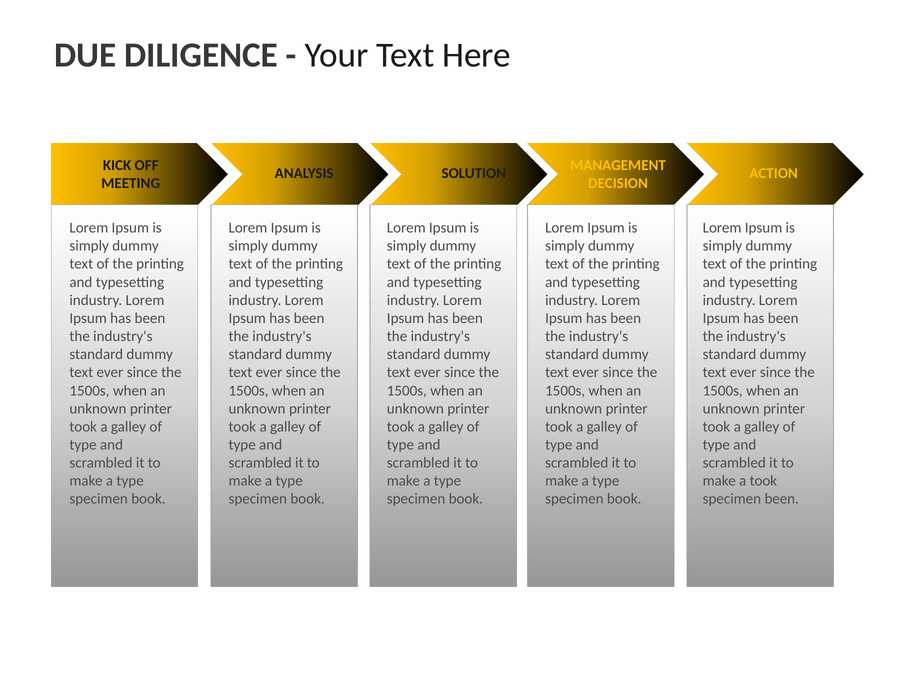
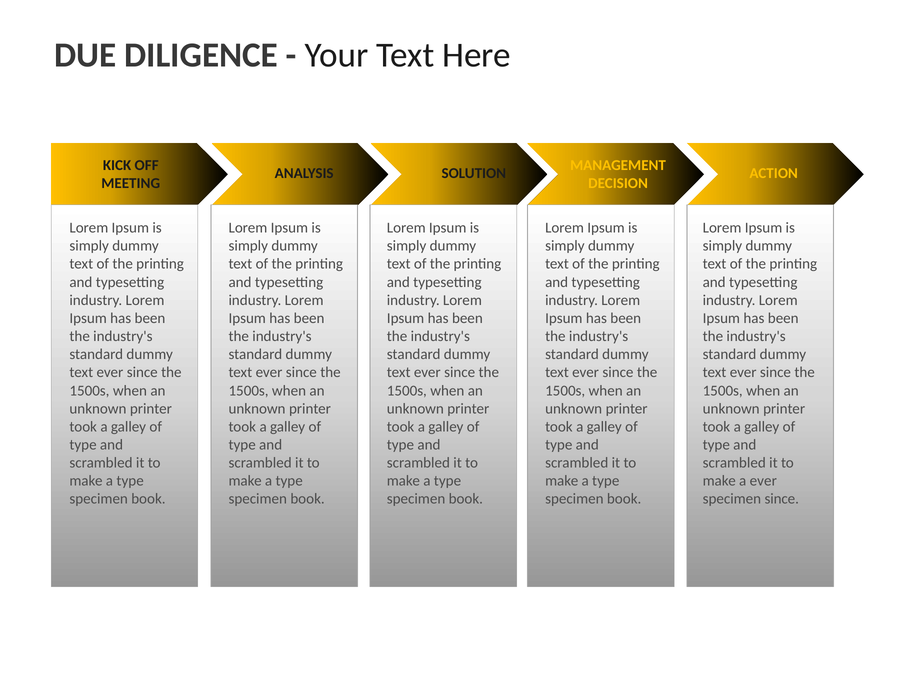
a took: took -> ever
specimen been: been -> since
